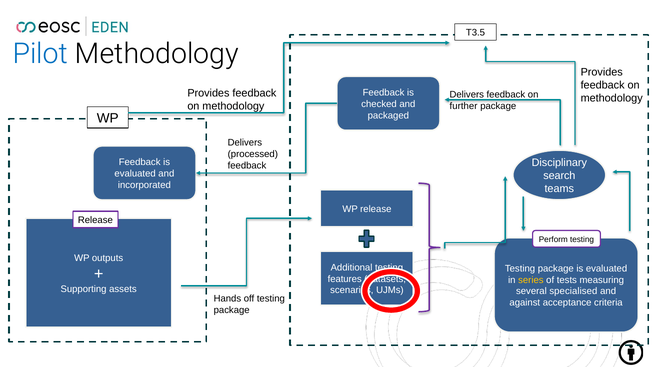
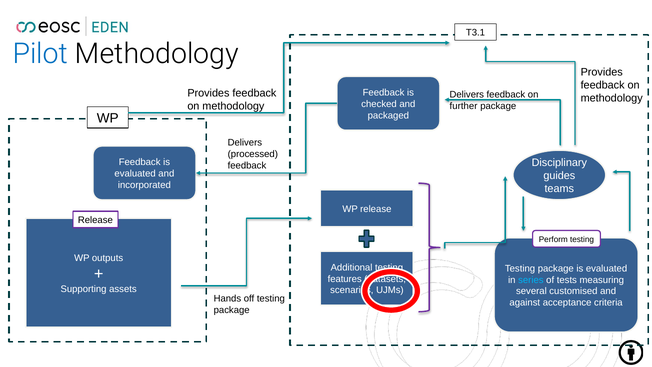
T3.5: T3.5 -> T3.1
search: search -> guides
series colour: yellow -> light blue
specialised: specialised -> customised
